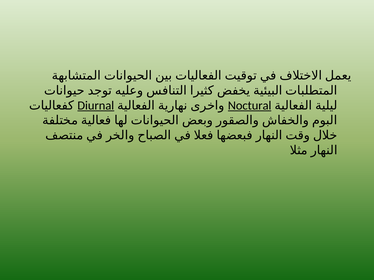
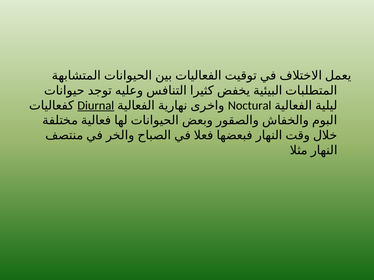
Noctural underline: present -> none
